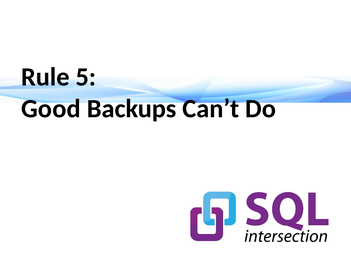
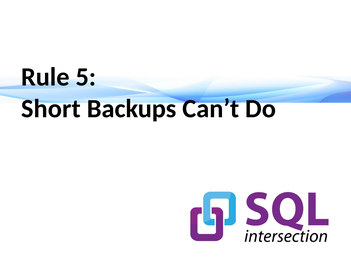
Good: Good -> Short
